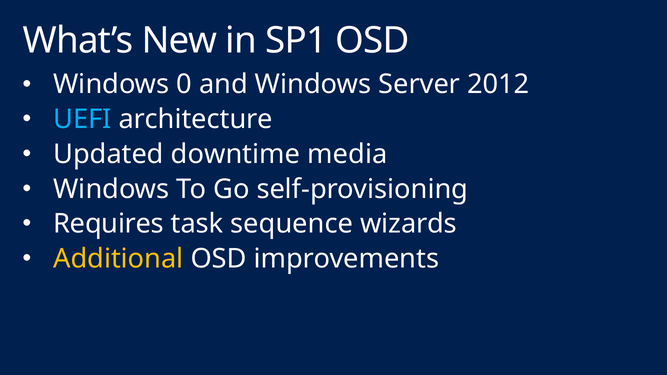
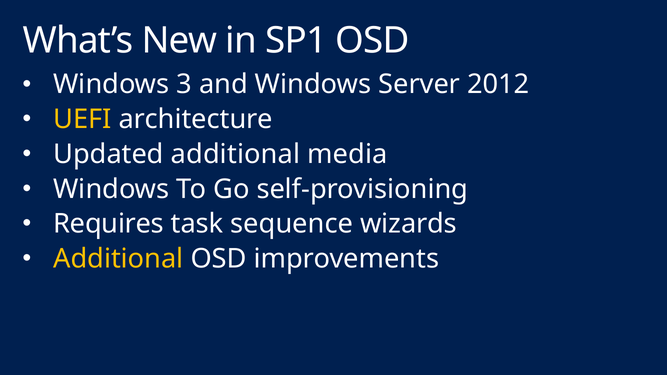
0: 0 -> 3
UEFI colour: light blue -> yellow
Updated downtime: downtime -> additional
